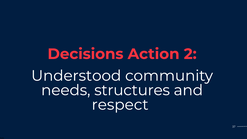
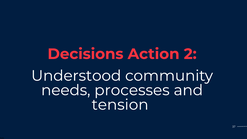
structures: structures -> processes
respect: respect -> tension
